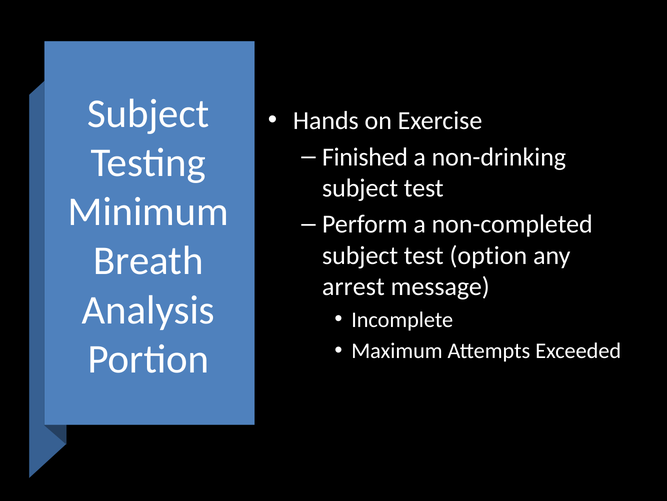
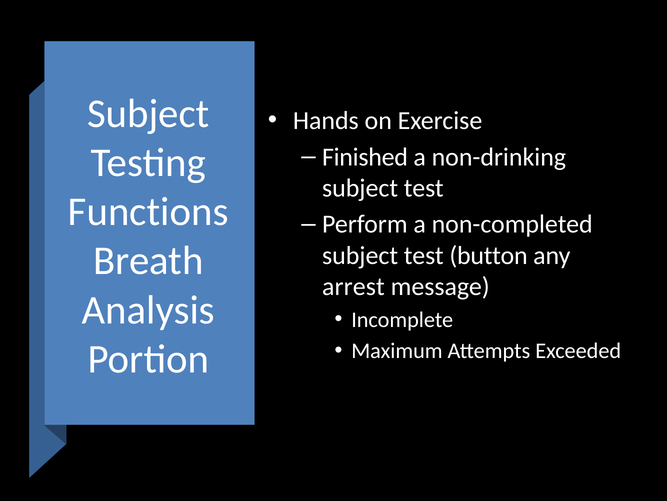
Minimum: Minimum -> Functions
option: option -> button
